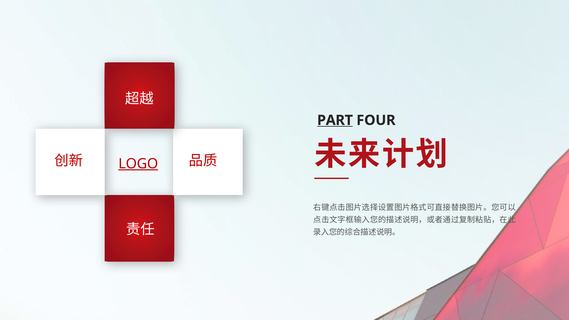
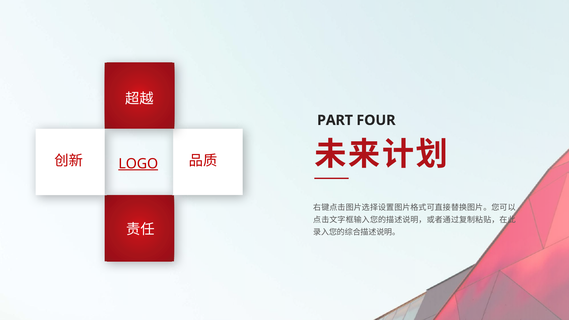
PART underline: present -> none
